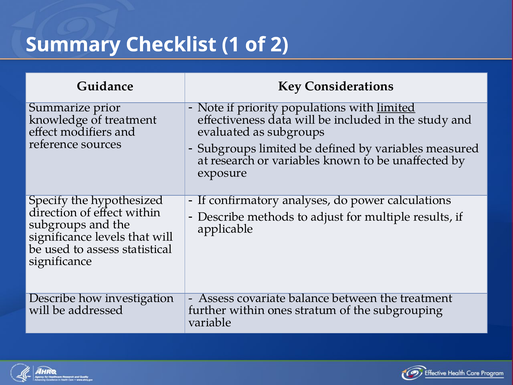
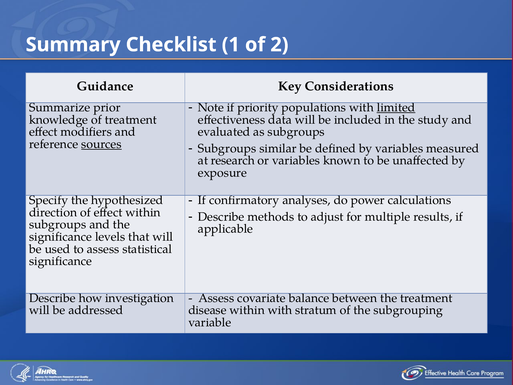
sources underline: none -> present
Subgroups limited: limited -> similar
further: further -> disease
within ones: ones -> with
